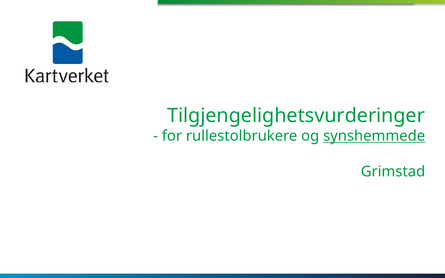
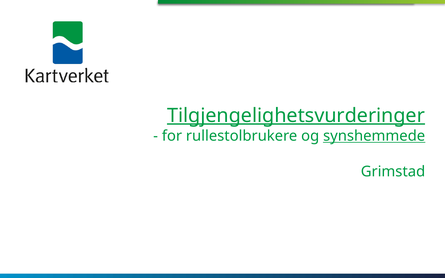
Tilgjengelighetsvurderinger underline: none -> present
